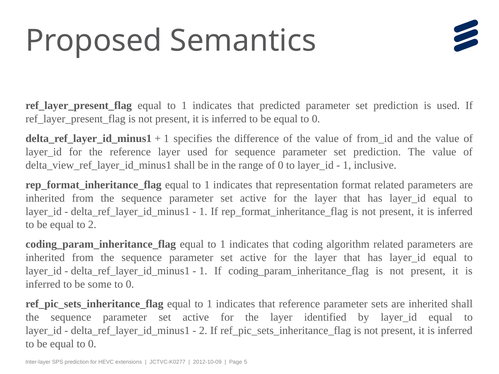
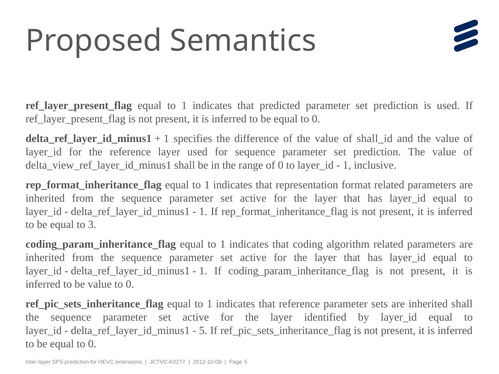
from_id: from_id -> shall_id
to 2: 2 -> 3
be some: some -> value
2 at (203, 331): 2 -> 5
